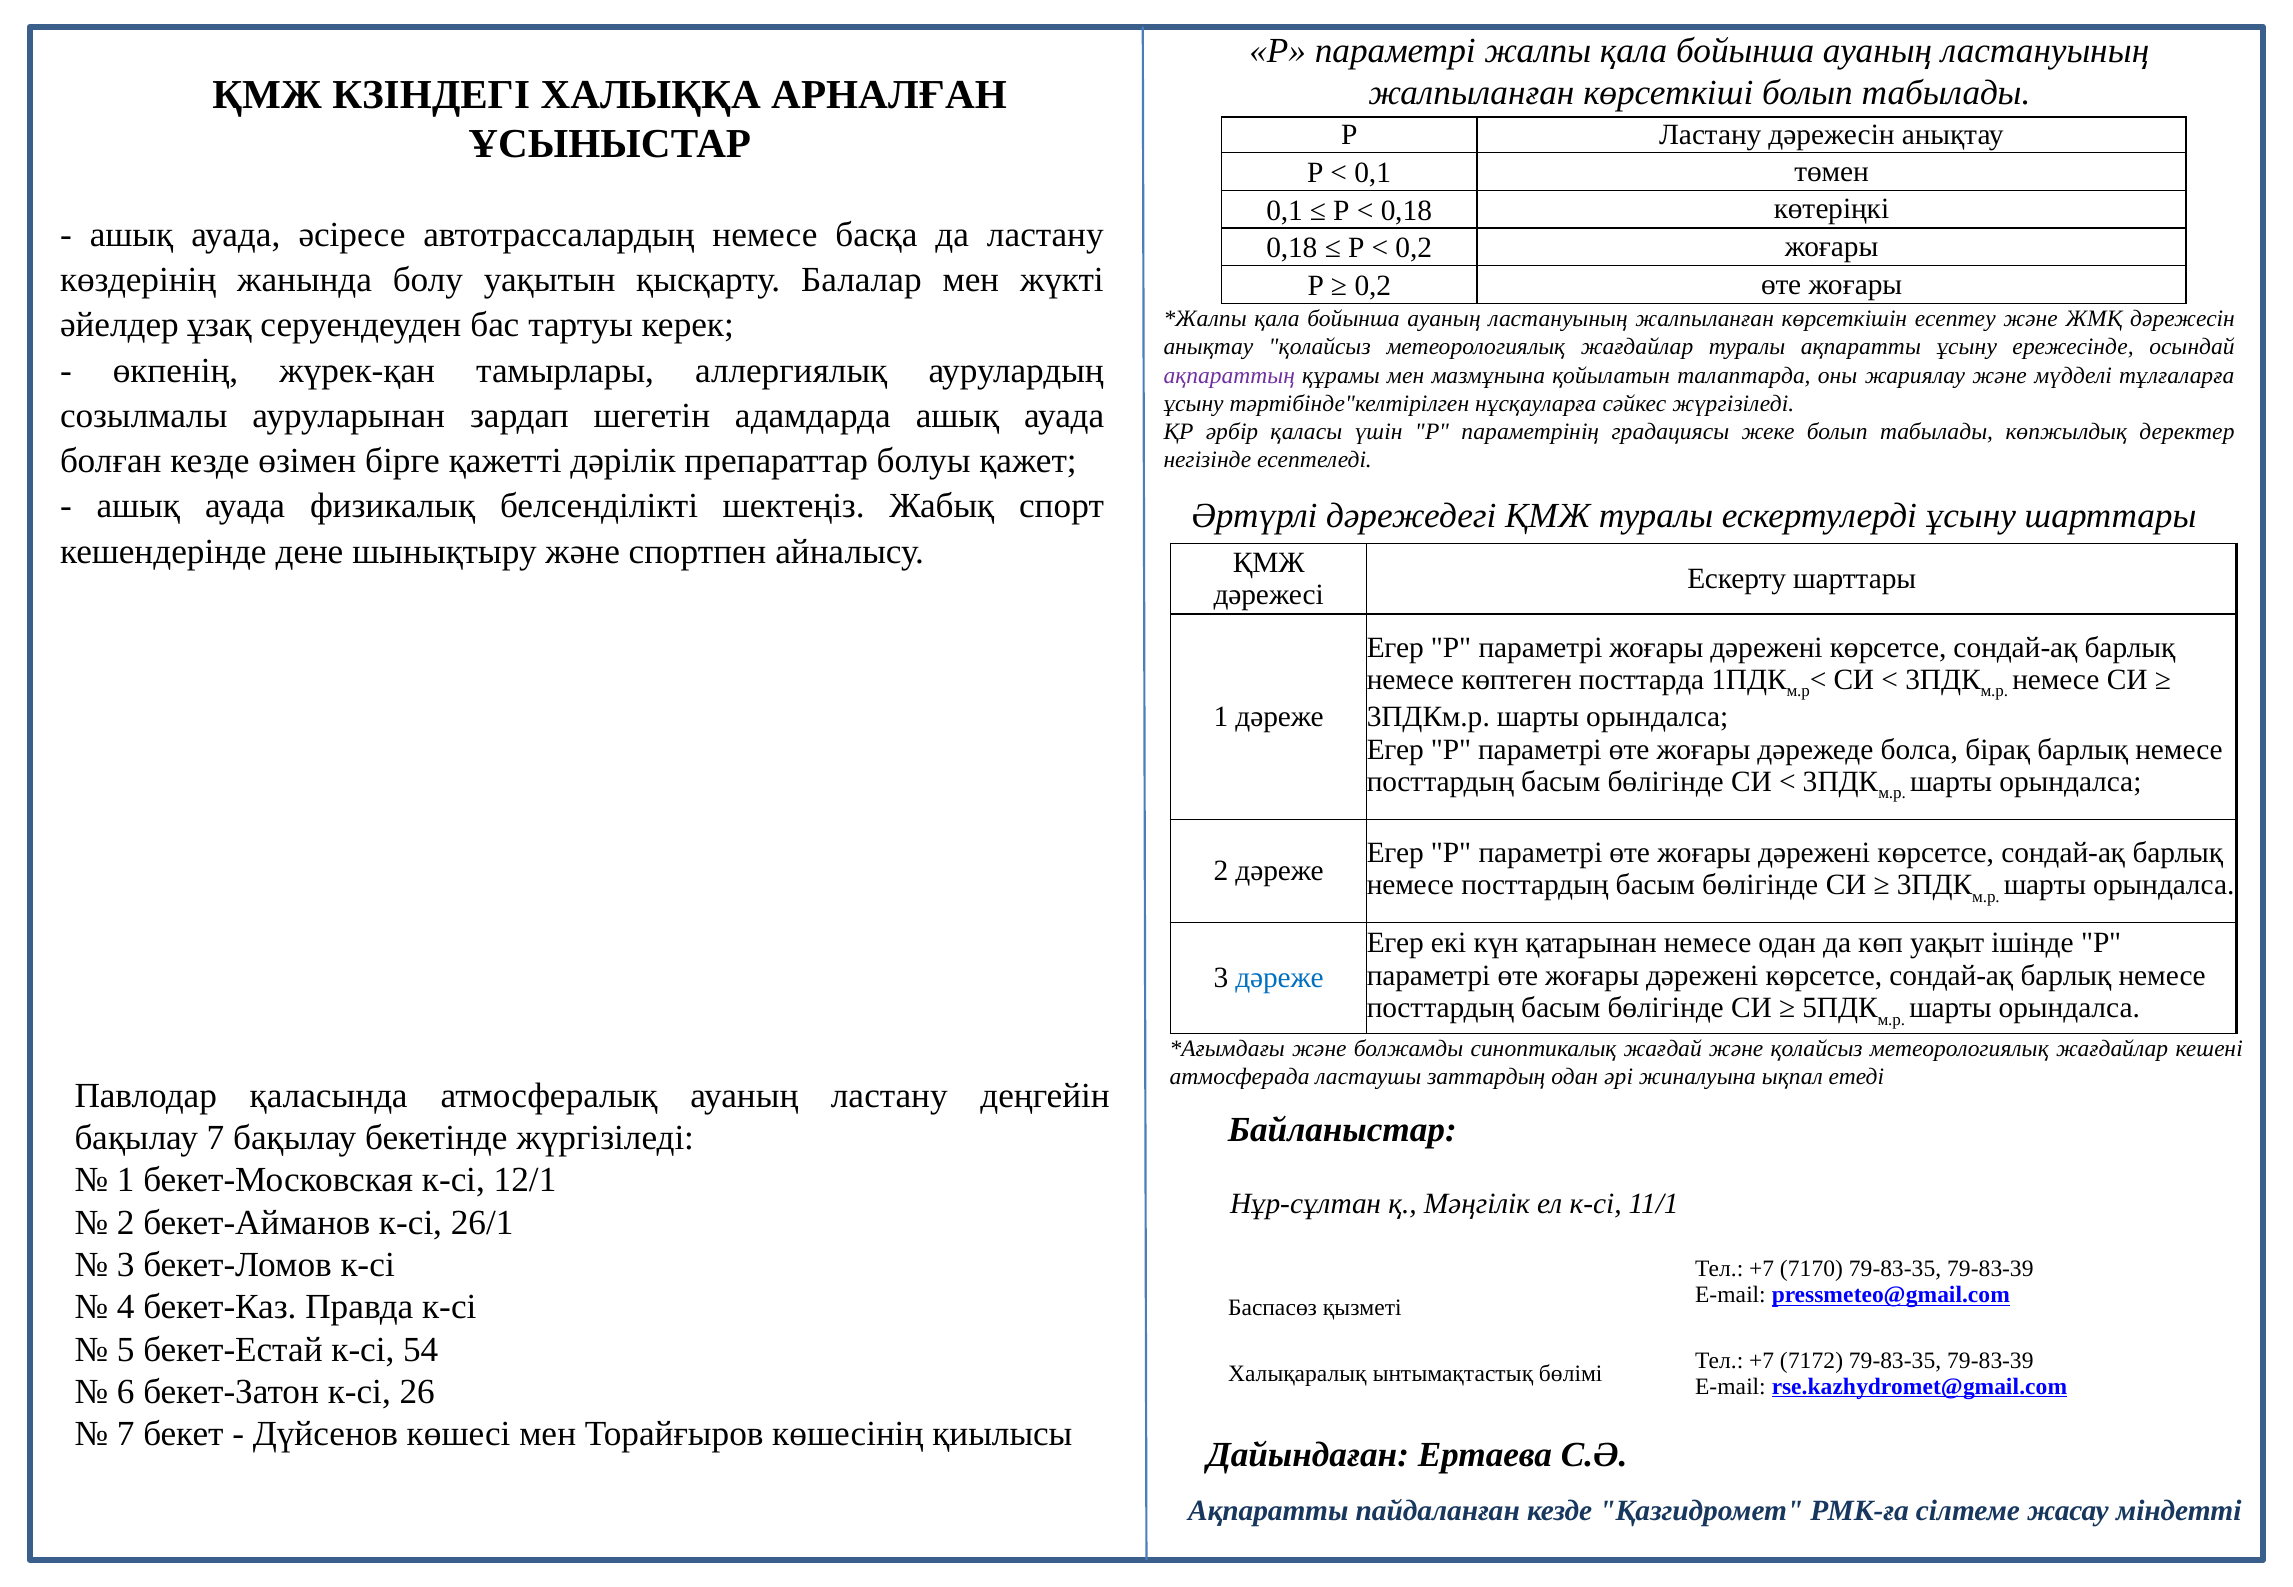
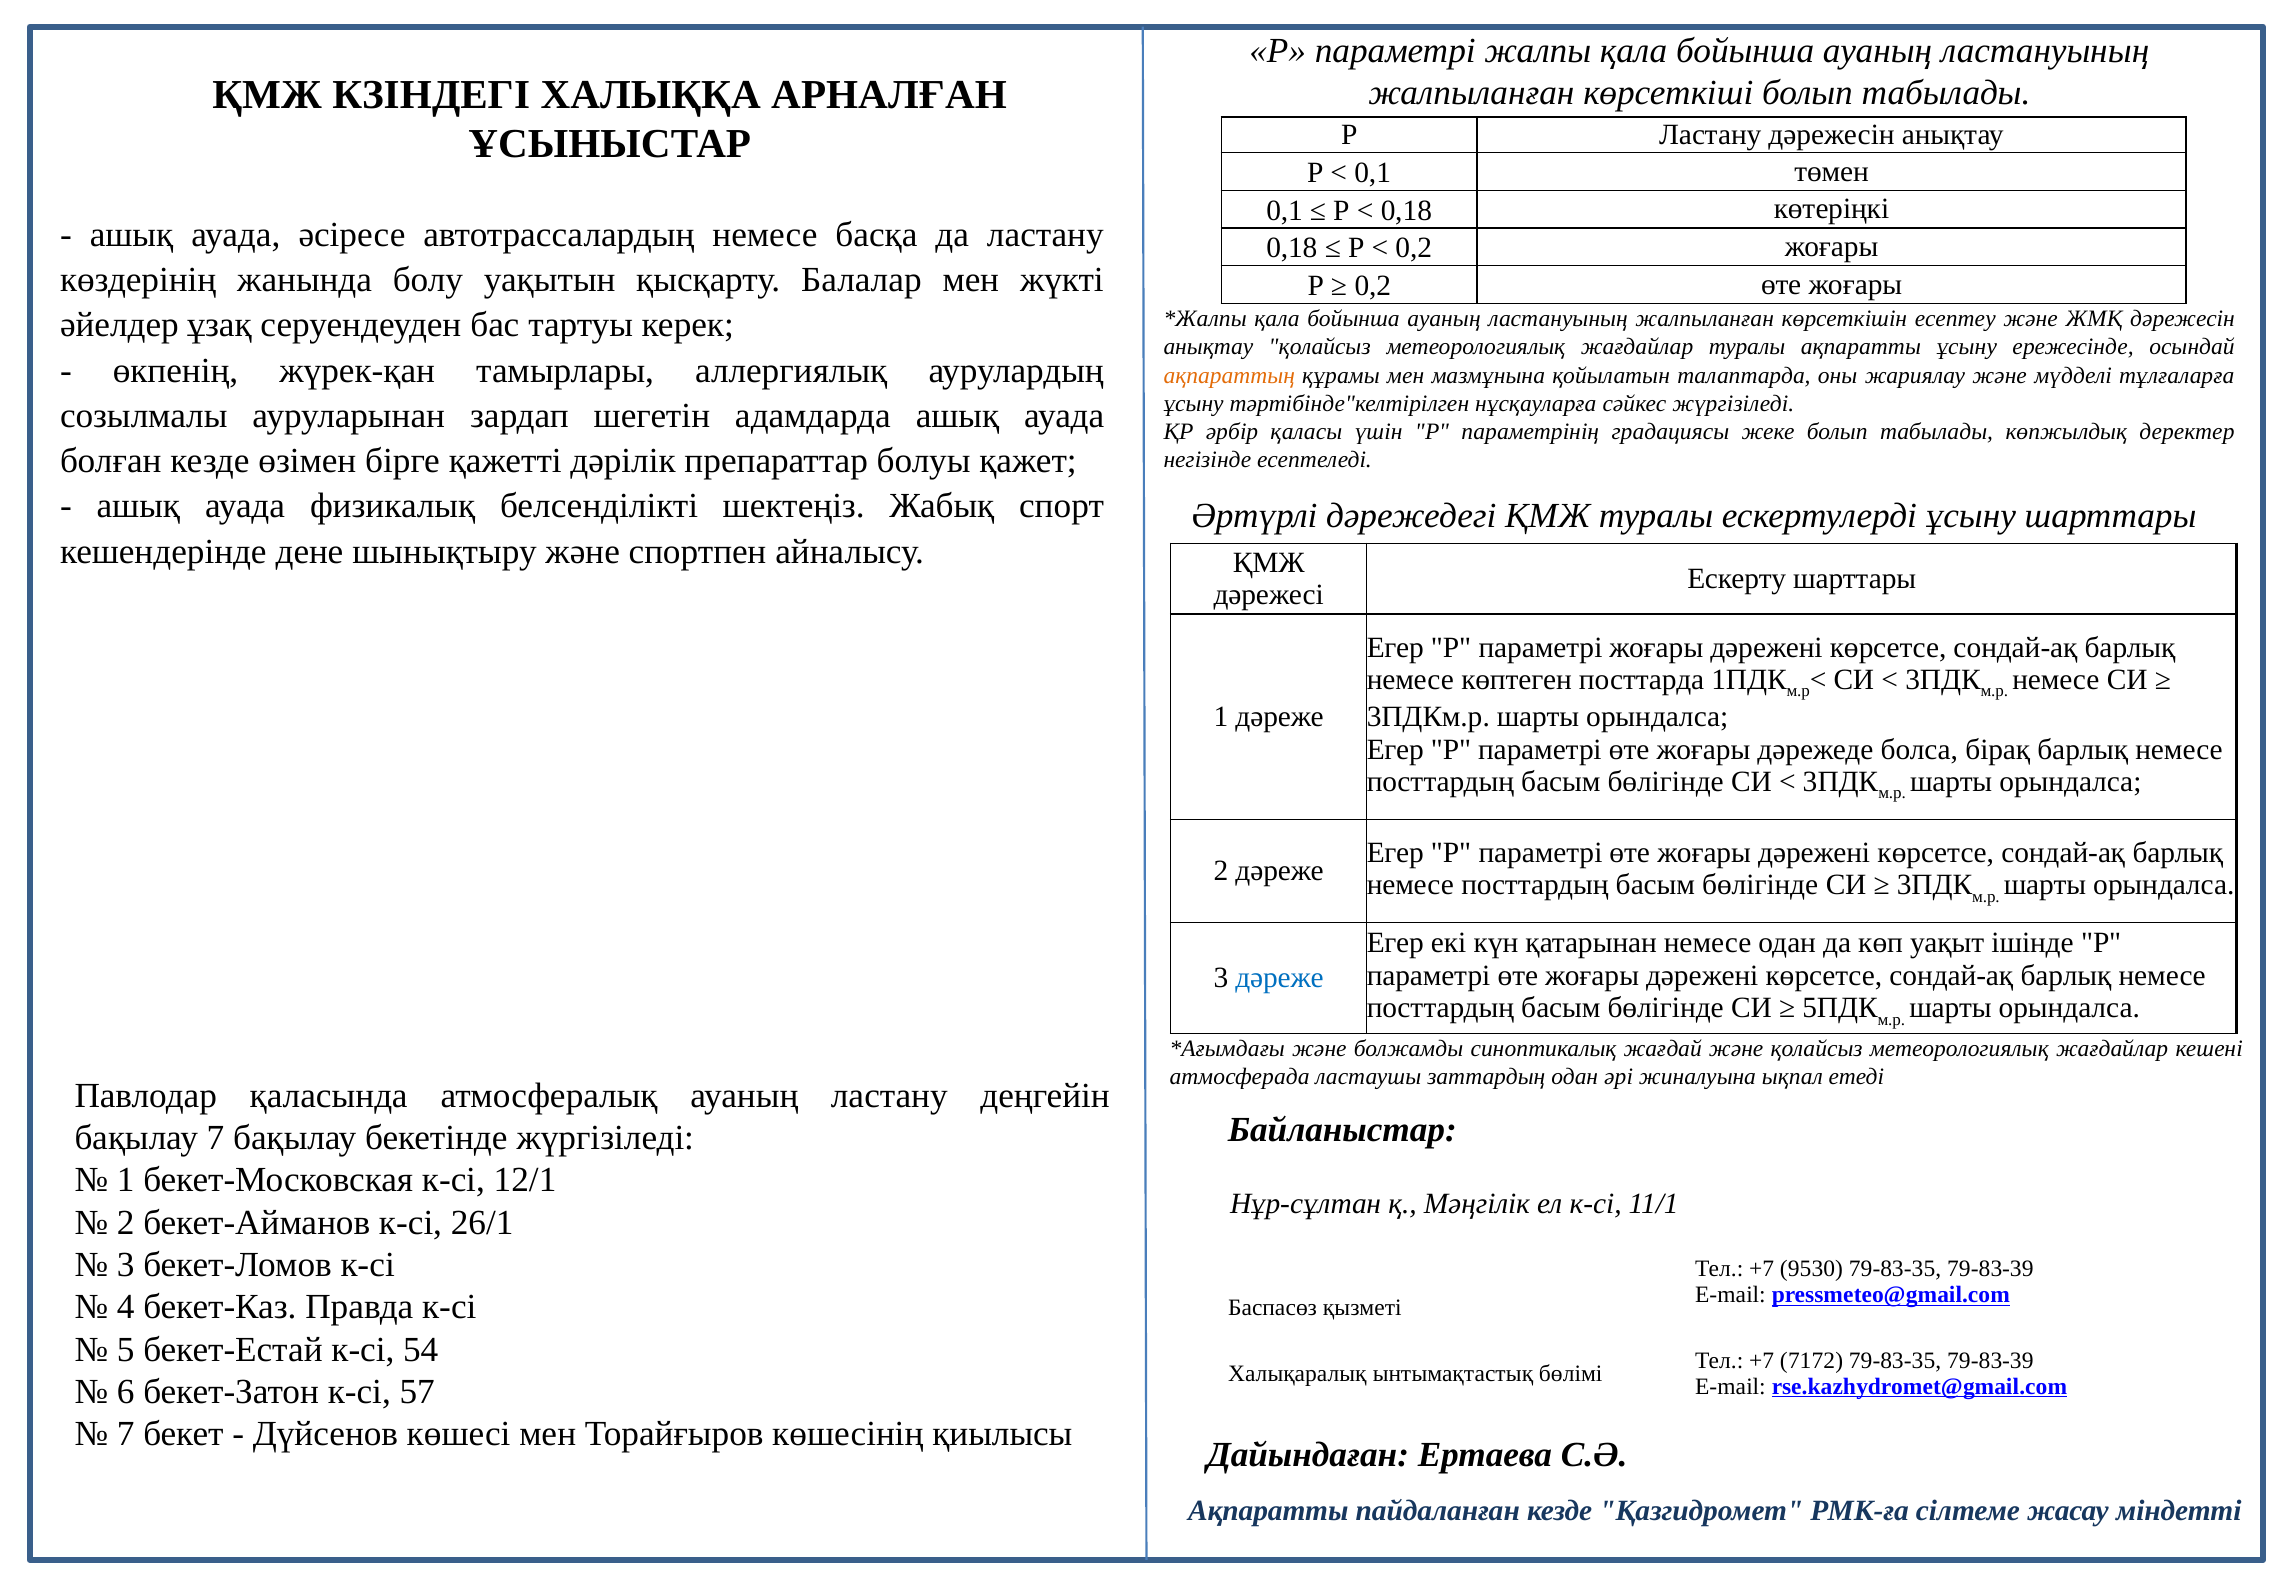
ақпараттың colour: purple -> orange
7170: 7170 -> 9530
26: 26 -> 57
